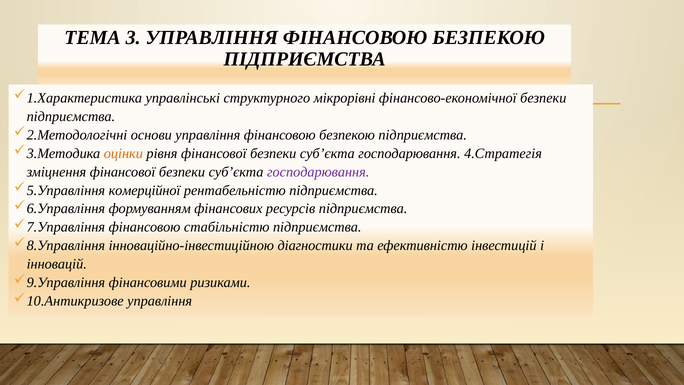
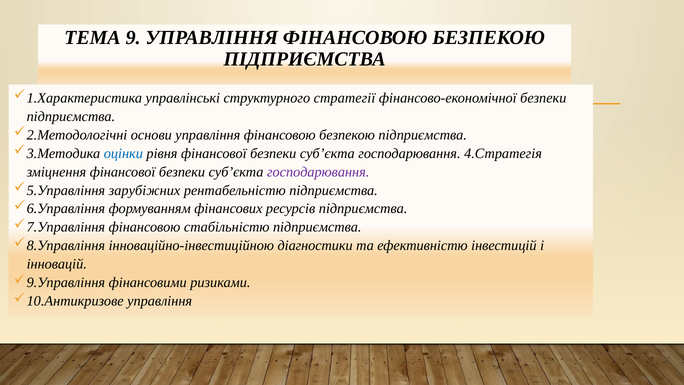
3: 3 -> 9
мікрорівні: мікрорівні -> стратегії
оцінки colour: orange -> blue
комерційної: комерційної -> зарубіжних
